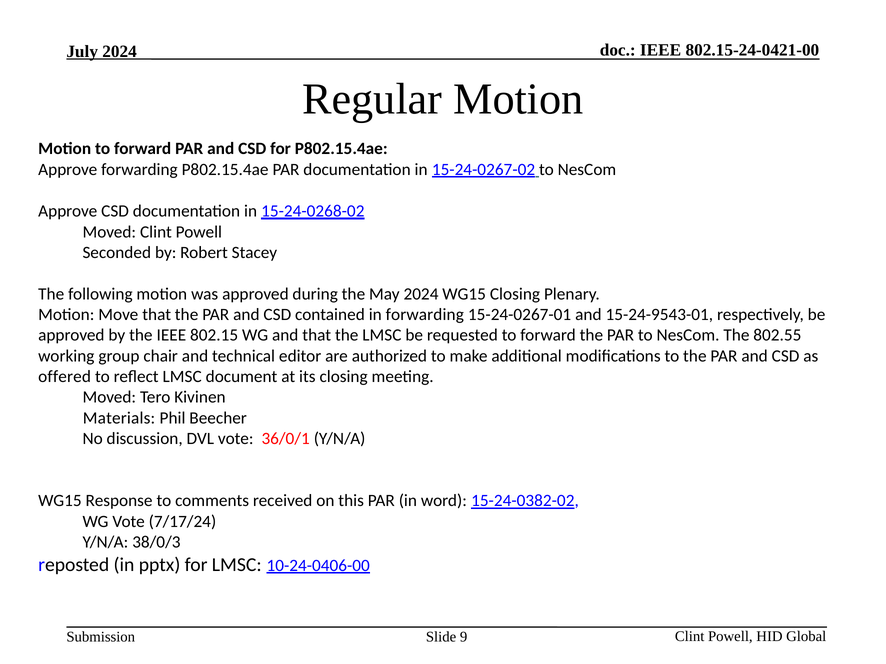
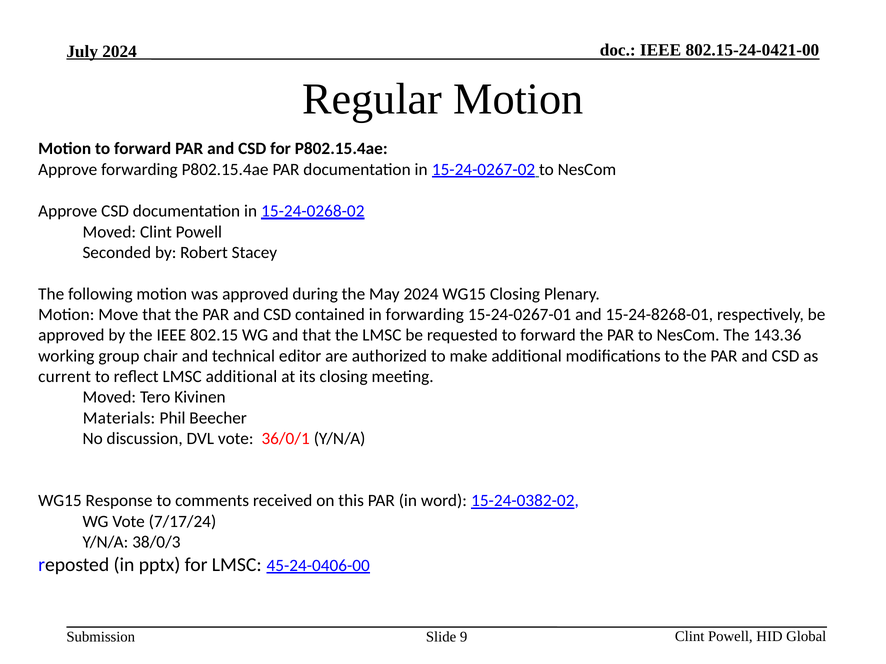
15-24-9543-01: 15-24-9543-01 -> 15-24-8268-01
802.55: 802.55 -> 143.36
offered: offered -> current
LMSC document: document -> additional
10-24-0406-00: 10-24-0406-00 -> 45-24-0406-00
